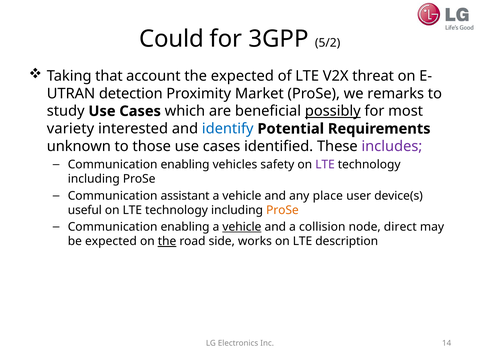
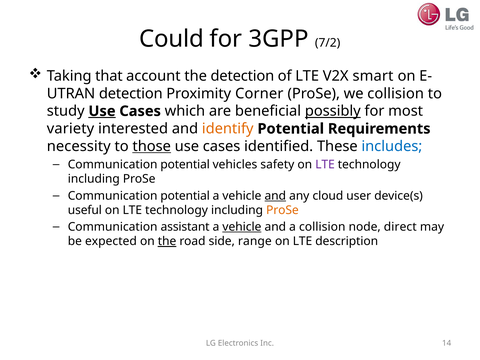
5/2: 5/2 -> 7/2
the expected: expected -> detection
threat: threat -> smart
Market: Market -> Corner
we remarks: remarks -> collision
Use at (102, 111) underline: none -> present
identify colour: blue -> orange
unknown: unknown -> necessity
those underline: none -> present
includes colour: purple -> blue
enabling at (185, 165): enabling -> potential
assistant at (185, 196): assistant -> potential
and at (275, 196) underline: none -> present
place: place -> cloud
enabling at (185, 227): enabling -> assistant
works: works -> range
